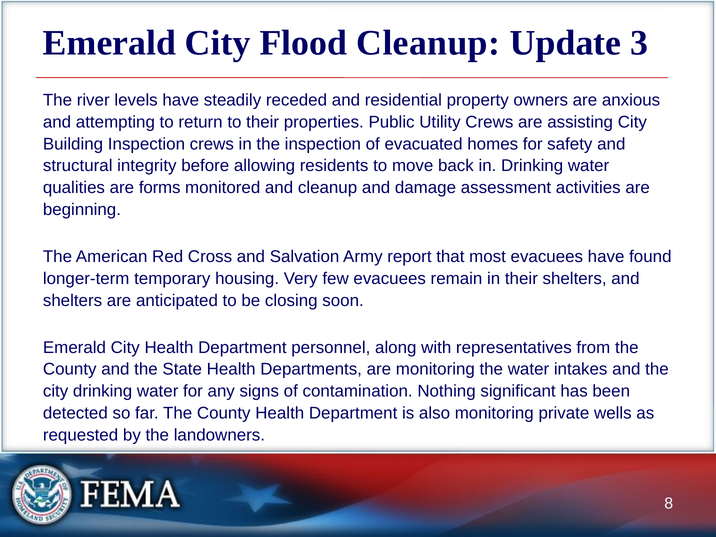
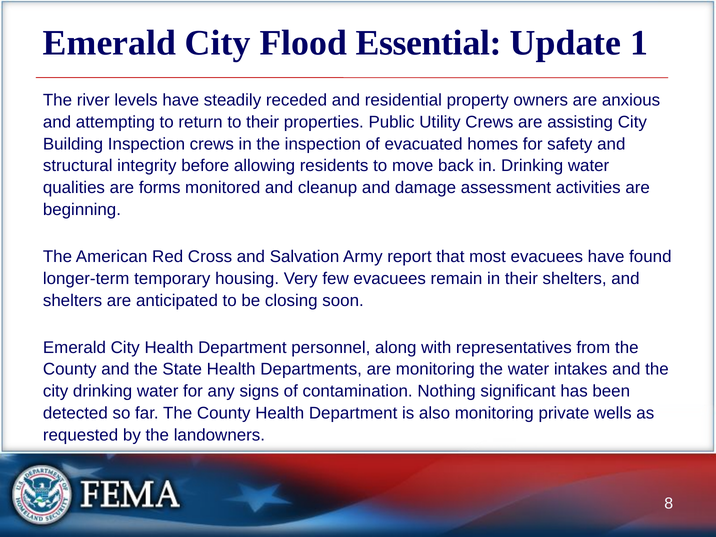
Flood Cleanup: Cleanup -> Essential
3: 3 -> 1
